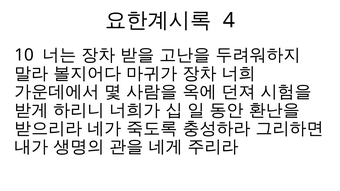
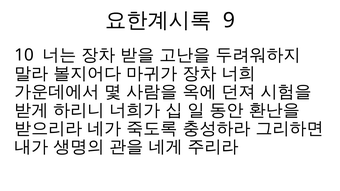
4: 4 -> 9
